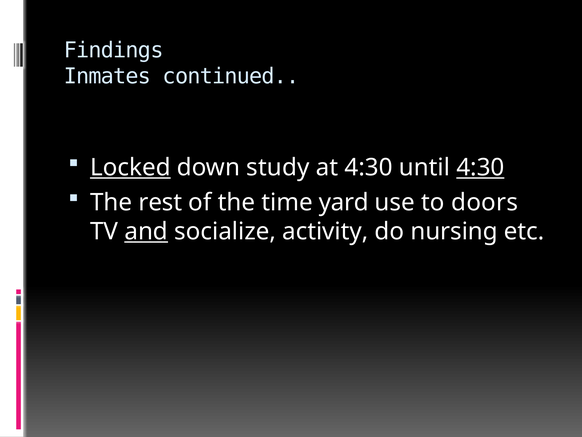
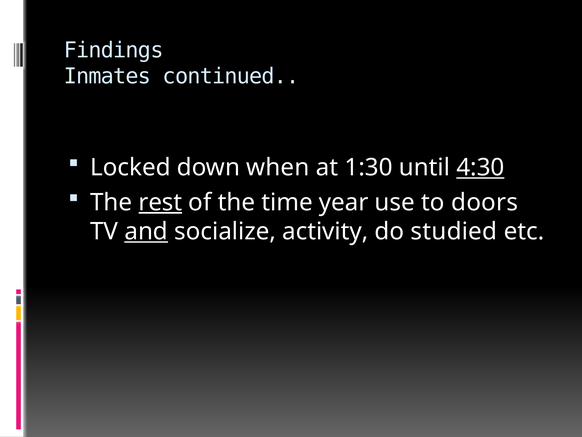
Locked underline: present -> none
study: study -> when
at 4:30: 4:30 -> 1:30
rest underline: none -> present
yard: yard -> year
nursing: nursing -> studied
